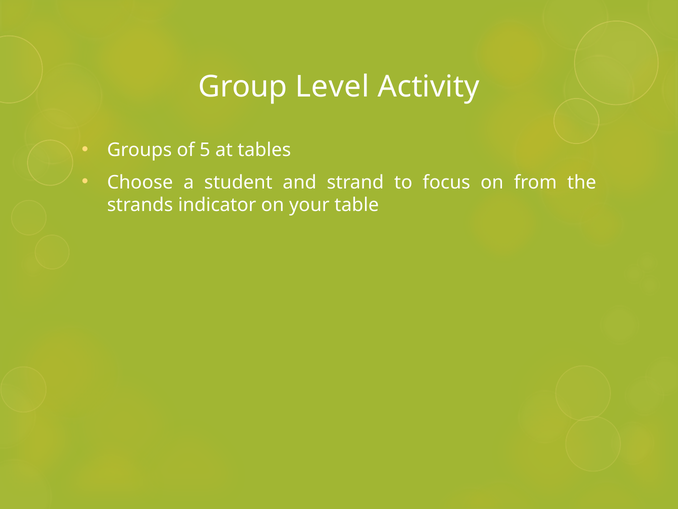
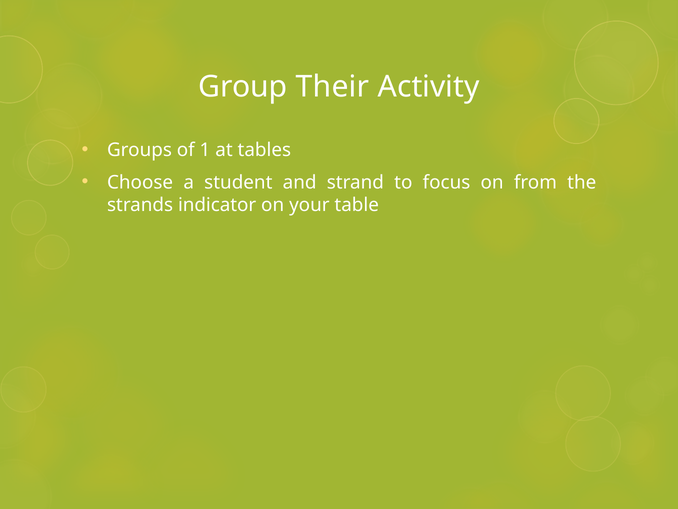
Level: Level -> Their
5: 5 -> 1
